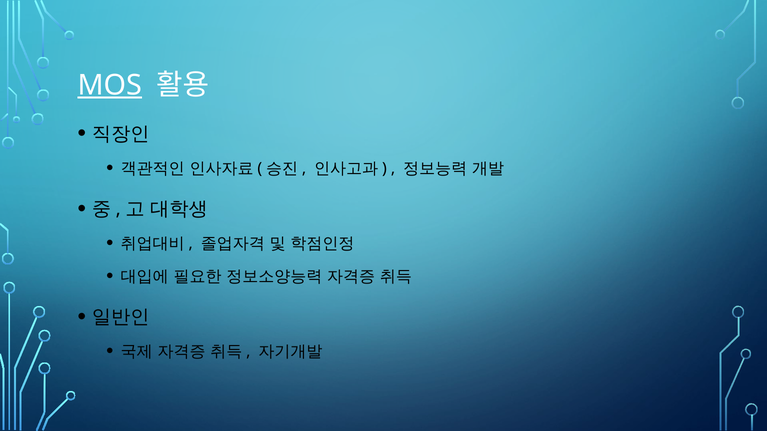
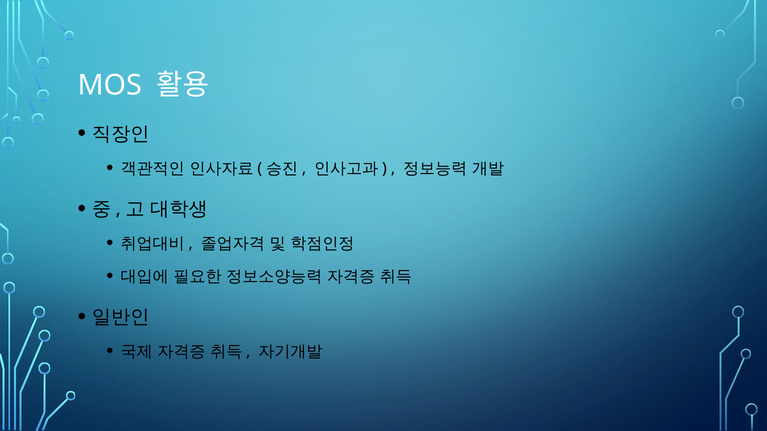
MOS underline: present -> none
